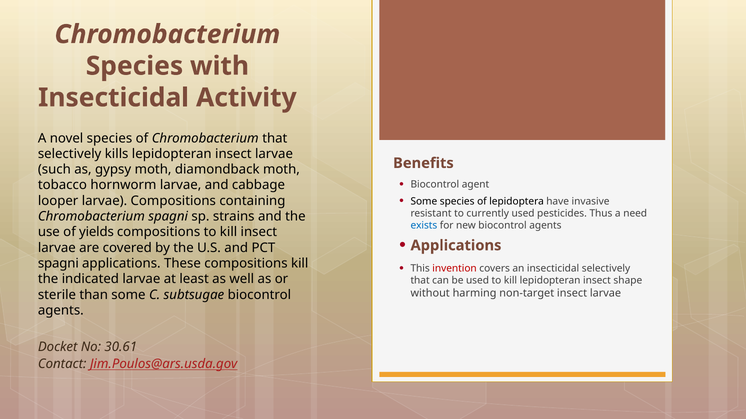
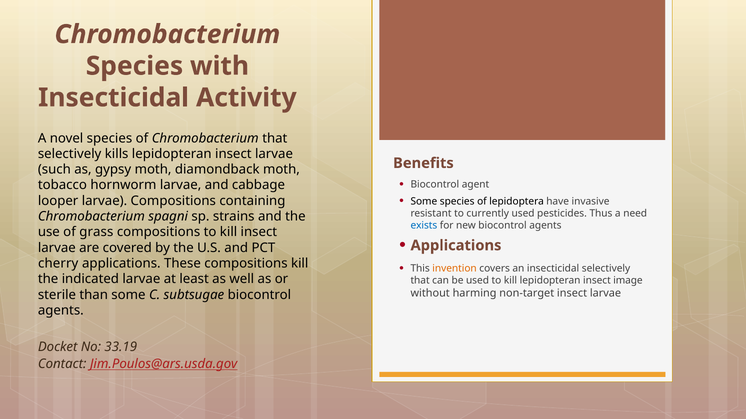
yields: yields -> grass
spagni at (58, 264): spagni -> cherry
invention colour: red -> orange
shape: shape -> image
30.61: 30.61 -> 33.19
